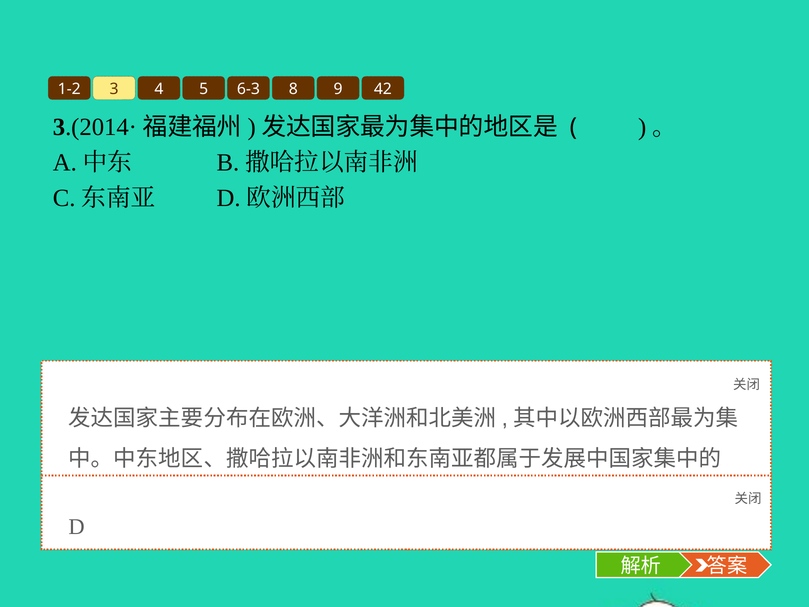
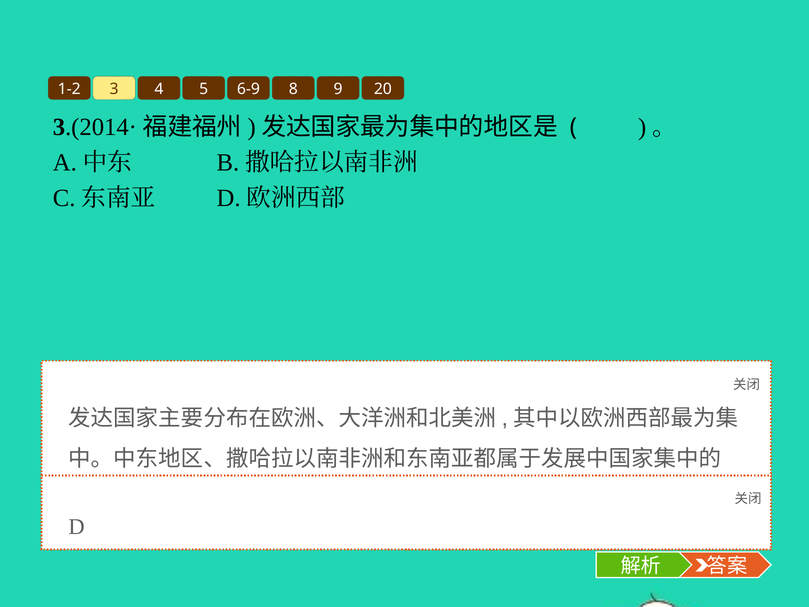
6-3: 6-3 -> 6-9
42: 42 -> 20
